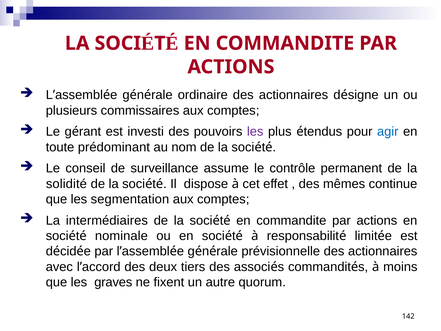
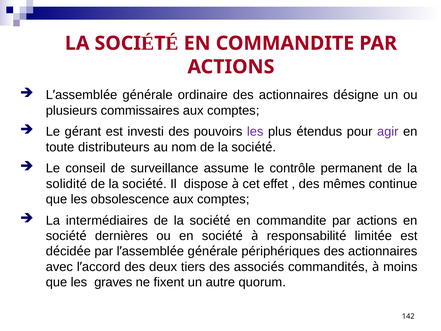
agir colour: blue -> purple
prédominant: prédominant -> distributeurs
segmentation: segmentation -> obsolescence
nominale: nominale -> dernières
prévisionnelle: prévisionnelle -> périphériques
